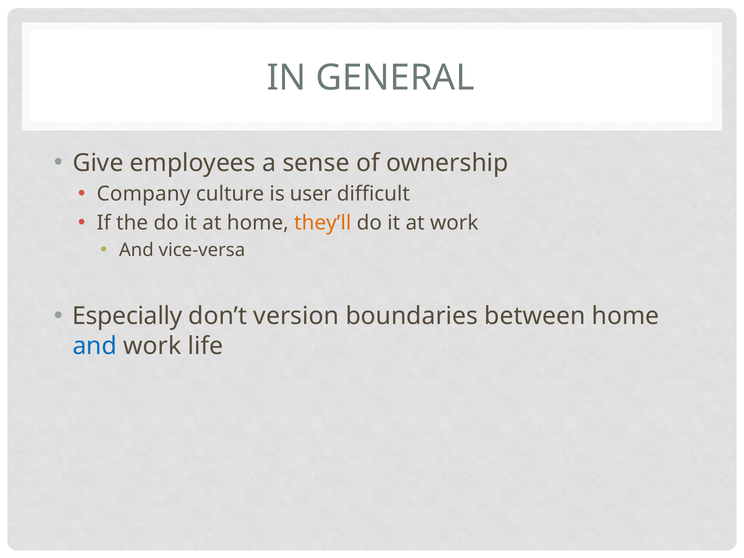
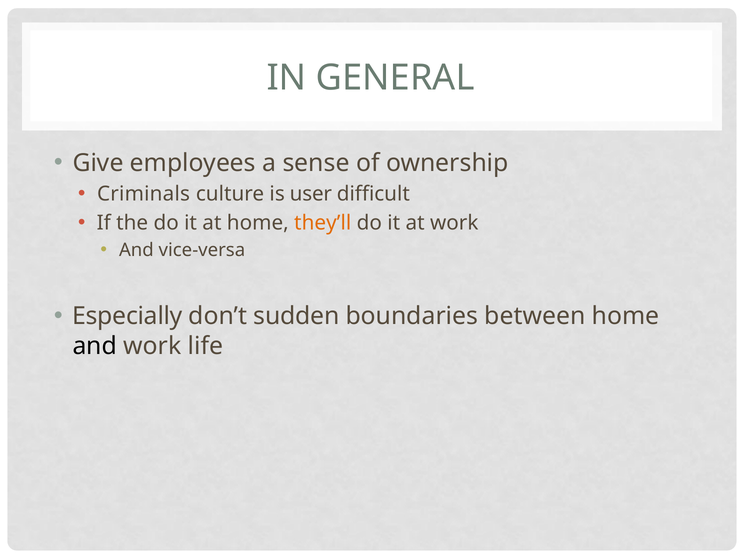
Company: Company -> Criminals
version: version -> sudden
and at (95, 346) colour: blue -> black
